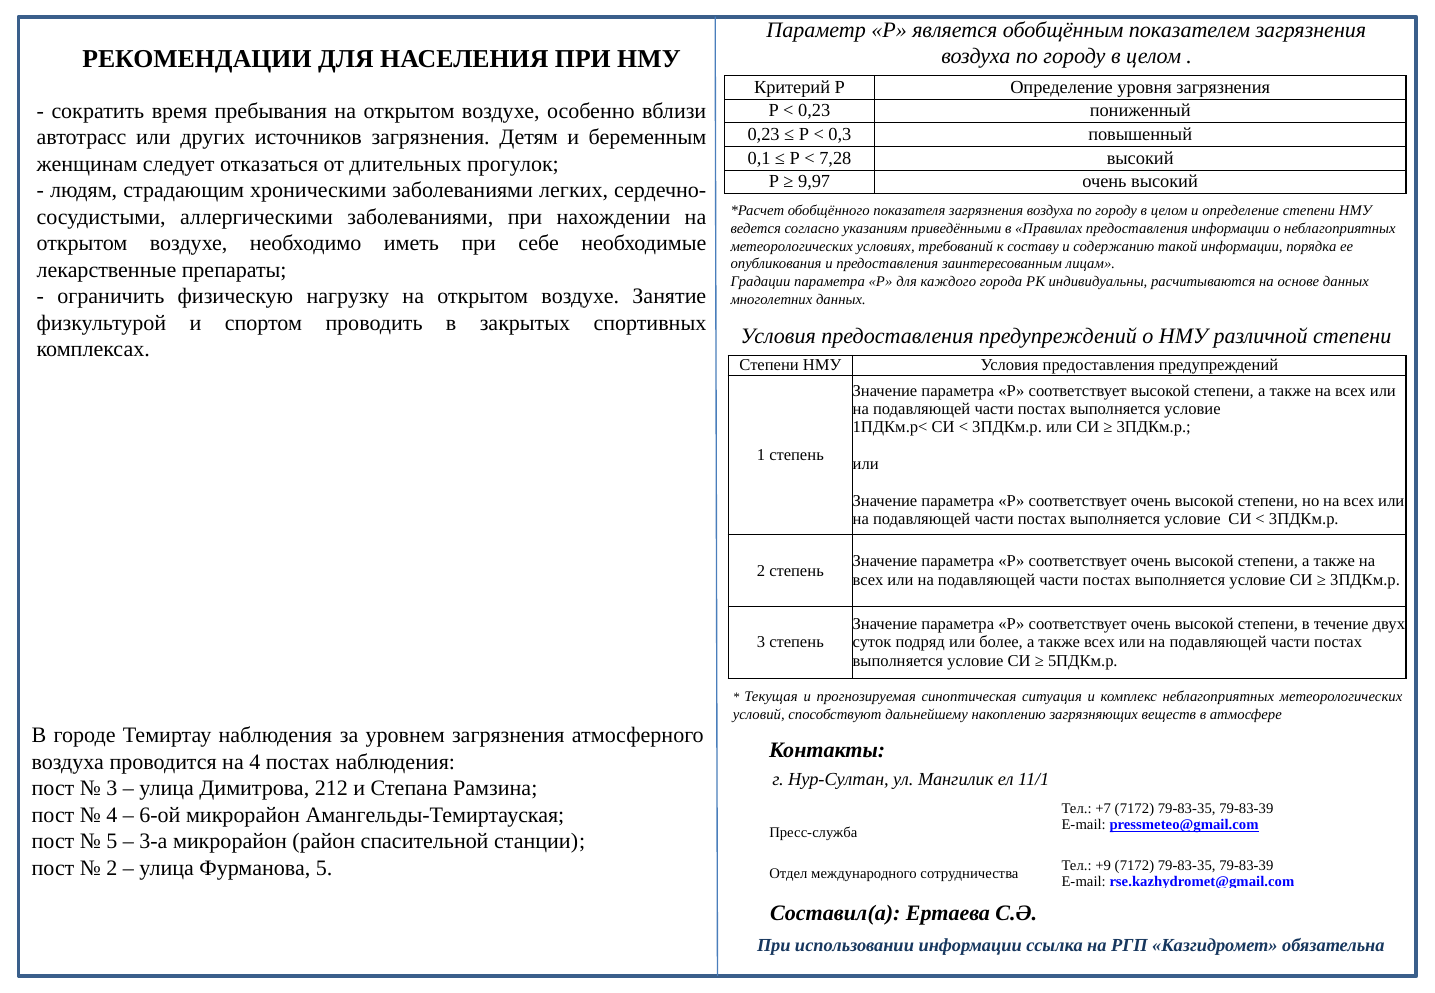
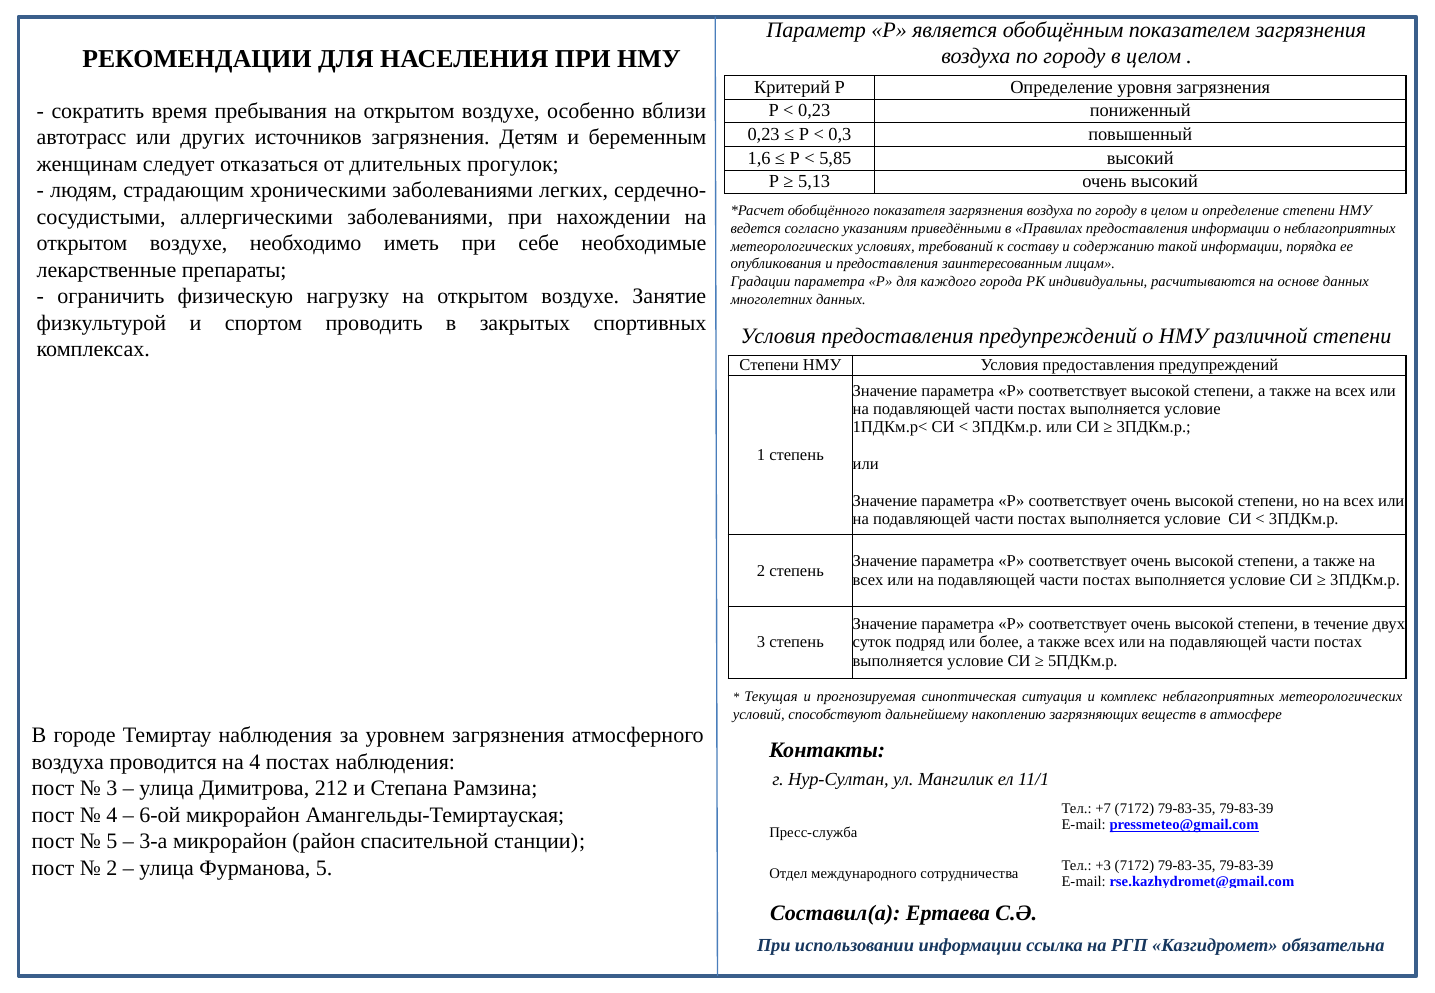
0,1: 0,1 -> 1,6
7,28: 7,28 -> 5,85
9,97: 9,97 -> 5,13
+9: +9 -> +3
